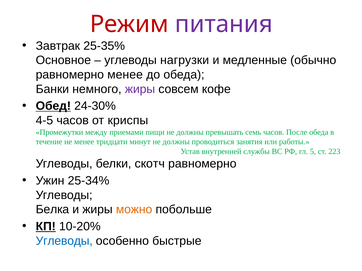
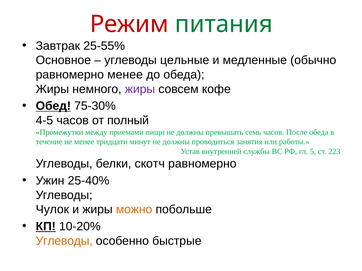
питания colour: purple -> green
25-35%: 25-35% -> 25-55%
нагрузки: нагрузки -> цельные
Банки at (52, 89): Банки -> Жиры
24-30%: 24-30% -> 75-30%
криспы: криспы -> полный
25-34%: 25-34% -> 25-40%
Белка: Белка -> Чулок
Углеводы at (64, 241) colour: blue -> orange
